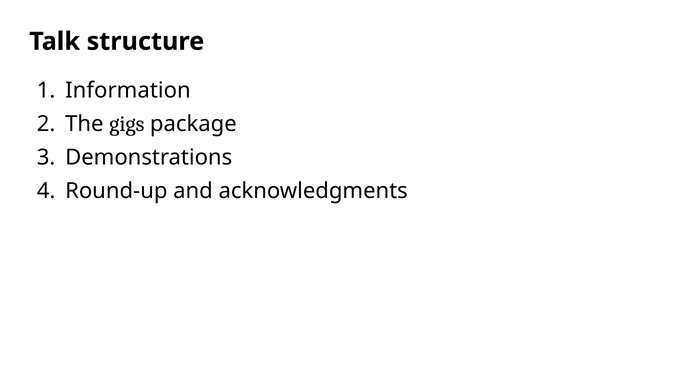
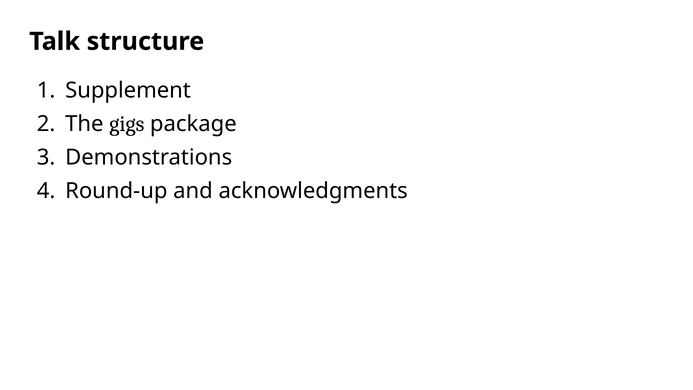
Information: Information -> Supplement
